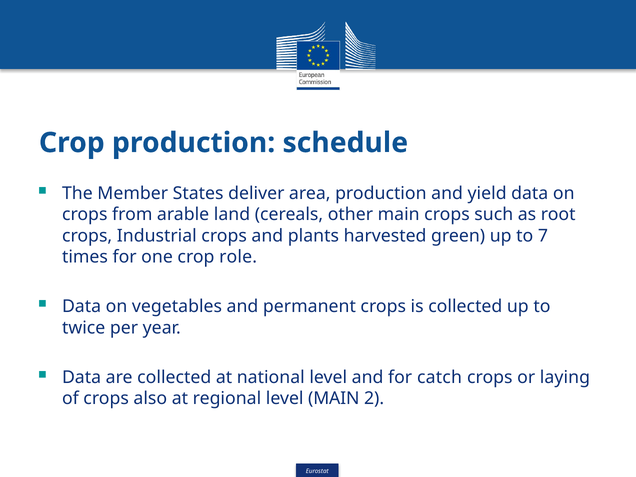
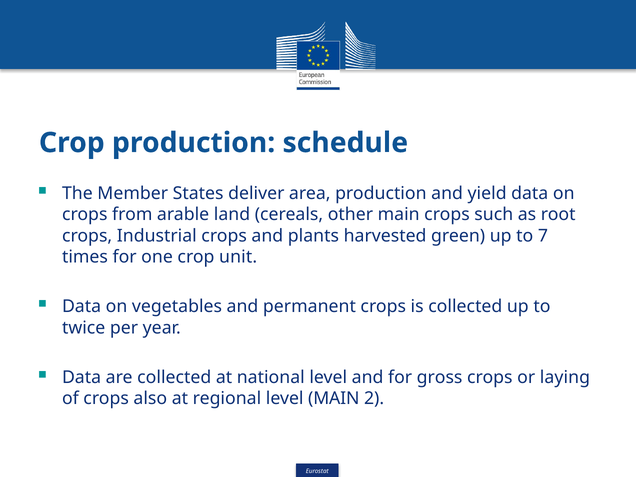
role: role -> unit
catch: catch -> gross
